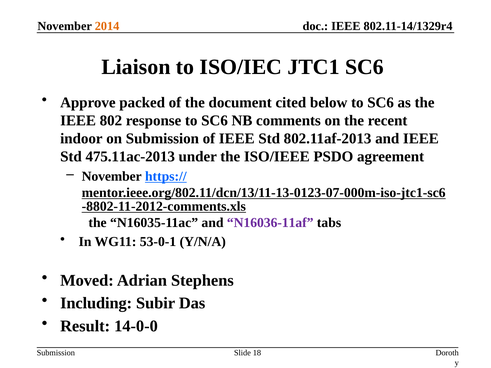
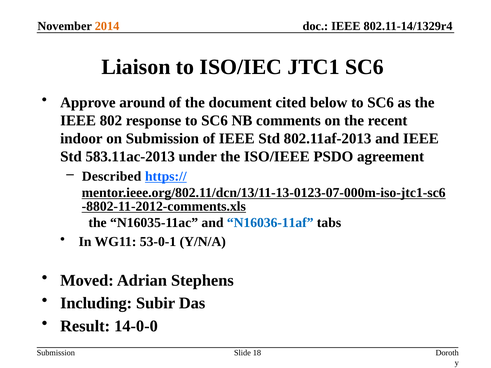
packed: packed -> around
475.11ac-2013: 475.11ac-2013 -> 583.11ac-2013
November at (112, 176): November -> Described
N16036-11af colour: purple -> blue
